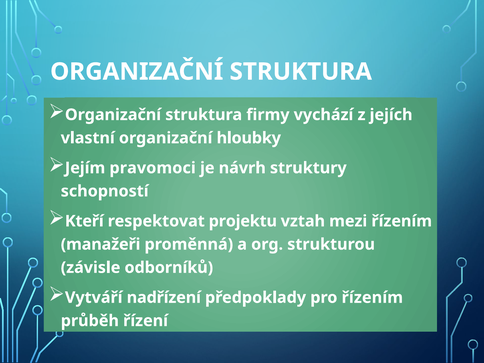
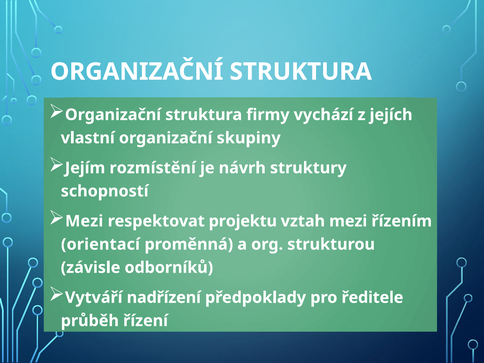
hloubky: hloubky -> skupiny
pravomoci: pravomoci -> rozmístění
Kteří at (84, 221): Kteří -> Mezi
manažeři: manažeři -> orientací
pro řízením: řízením -> ředitele
